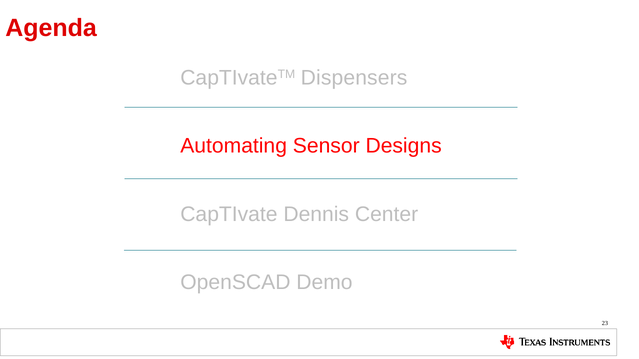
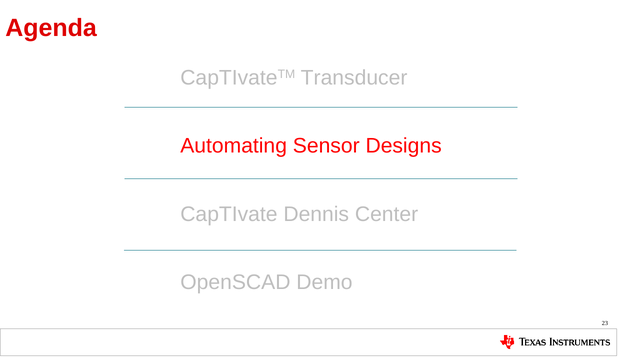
Dispensers: Dispensers -> Transducer
